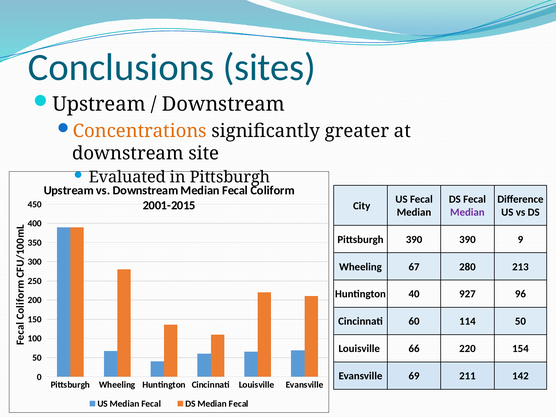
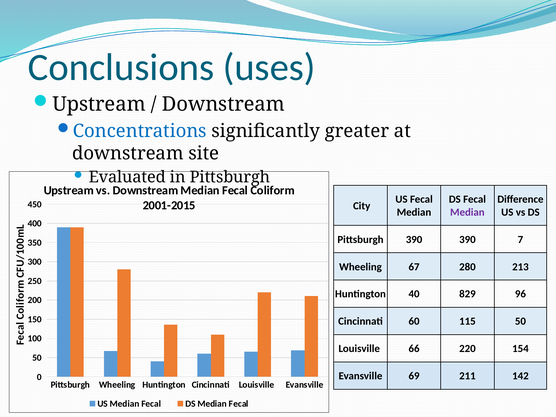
sites: sites -> uses
Concentrations colour: orange -> blue
9: 9 -> 7
927: 927 -> 829
114: 114 -> 115
